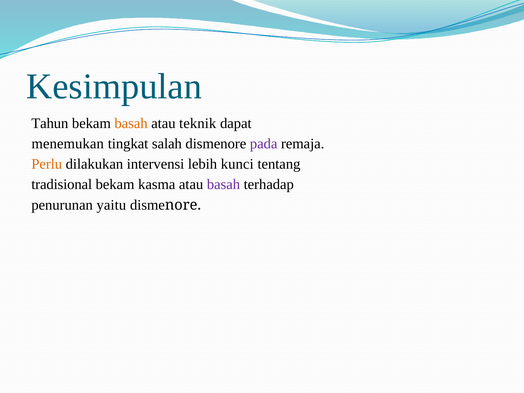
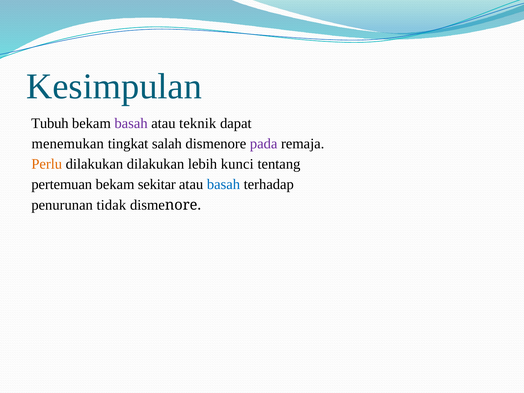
Tahun: Tahun -> Tubuh
basah at (131, 123) colour: orange -> purple
dilakukan intervensi: intervensi -> dilakukan
tradisional: tradisional -> pertemuan
kasma: kasma -> sekitar
basah at (223, 184) colour: purple -> blue
yaitu: yaitu -> tidak
